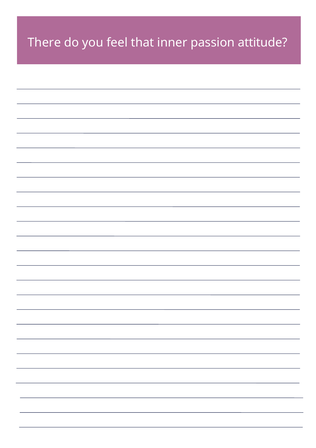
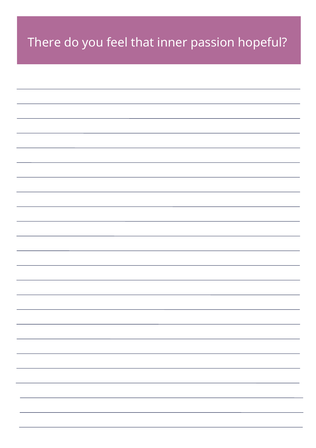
attitude: attitude -> hopeful
